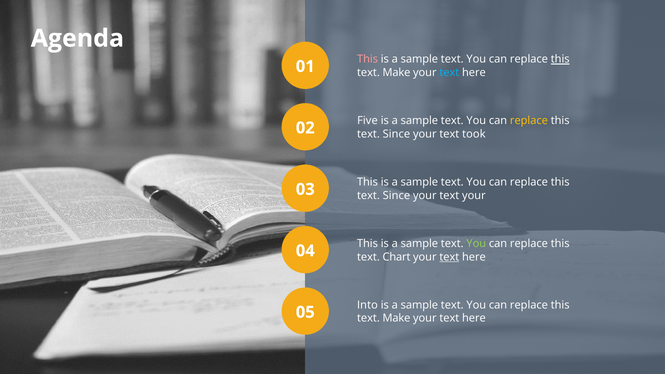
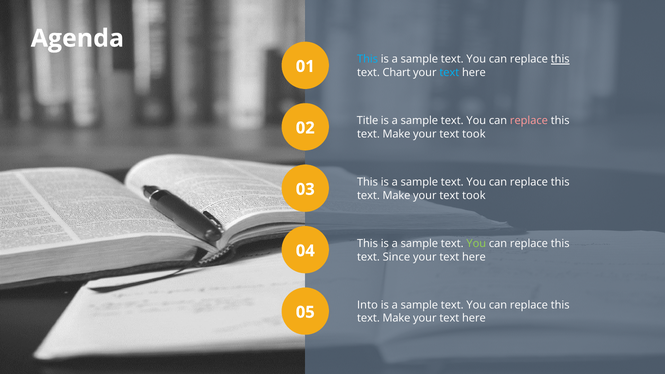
This at (367, 59) colour: pink -> light blue
Make at (396, 73): Make -> Chart
Five: Five -> Title
replace at (529, 121) colour: yellow -> pink
Since at (396, 134): Since -> Make
Since at (396, 196): Since -> Make
your at (474, 196): your -> took
Chart: Chart -> Since
text at (449, 257) underline: present -> none
